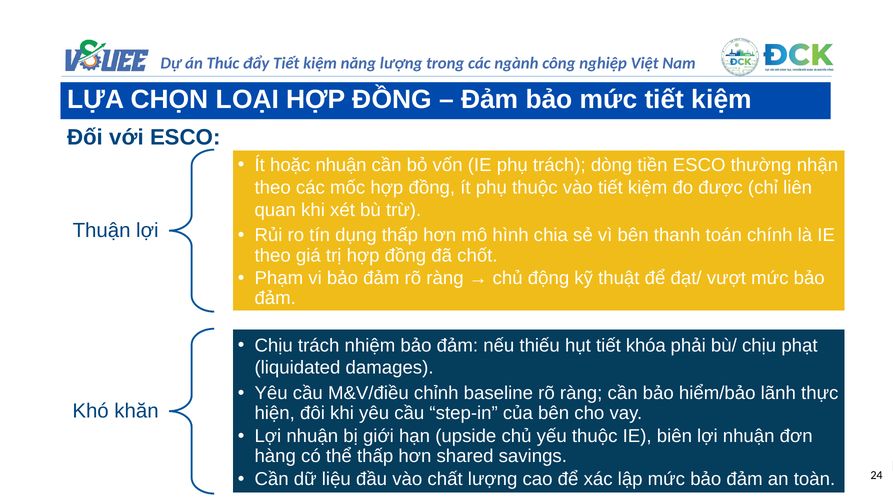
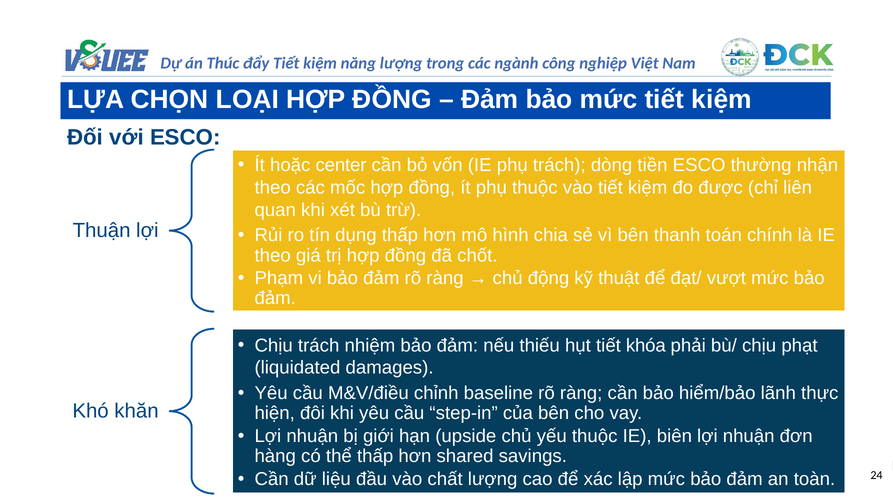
hoặc nhuận: nhuận -> center
